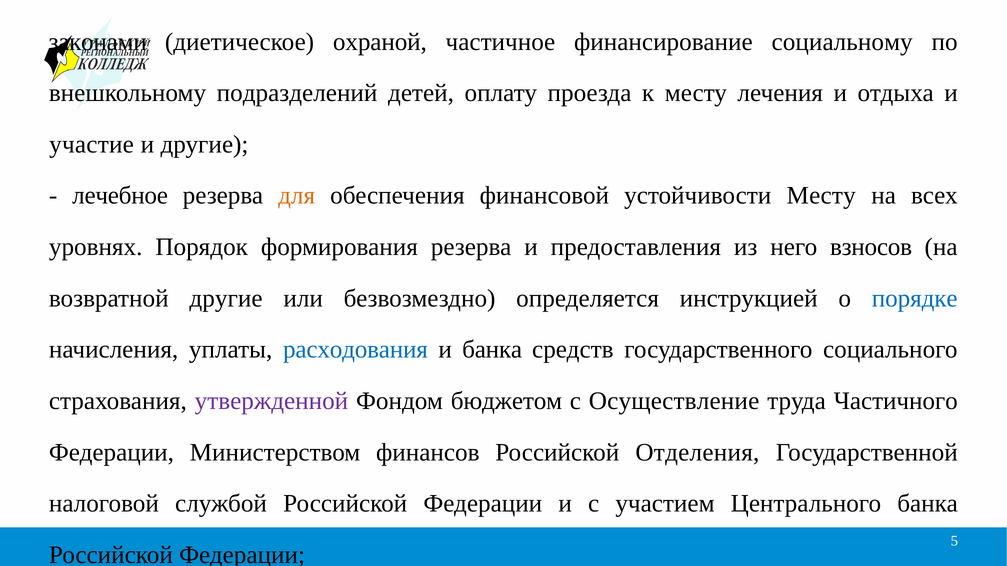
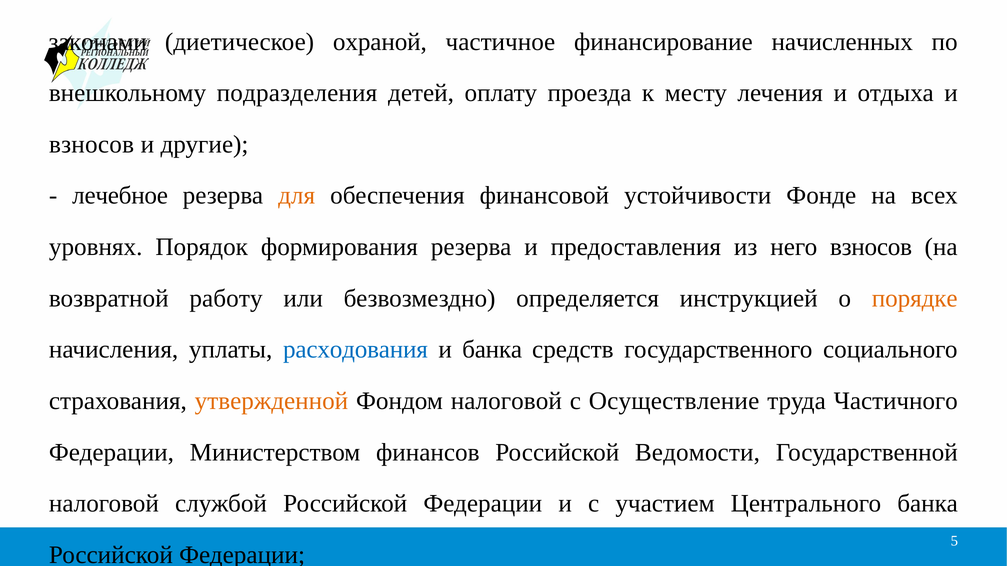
социальному: социальному -> начисленных
подразделений: подразделений -> подразделения
участие at (92, 144): участие -> взносов
устойчивости Месту: Месту -> Фонде
возвратной другие: другие -> работу
порядке colour: blue -> orange
утвержденной colour: purple -> orange
Фондом бюджетом: бюджетом -> налоговой
Отделения: Отделения -> Ведомости
